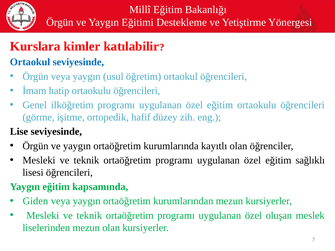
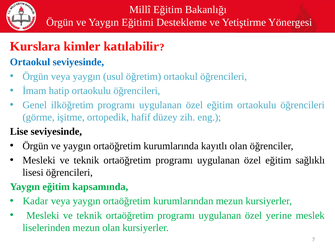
Giden: Giden -> Kadar
oluşan: oluşan -> yerine
